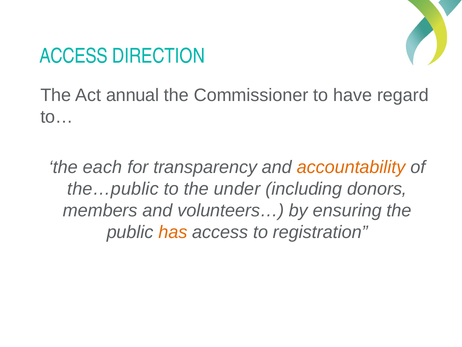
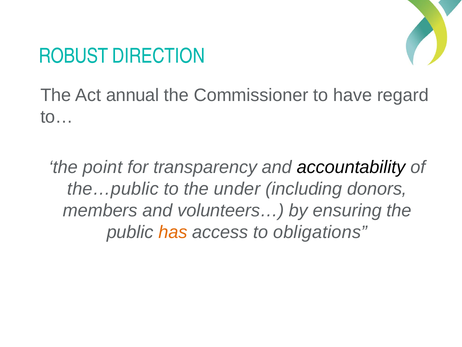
ACCESS at (74, 56): ACCESS -> ROBUST
each: each -> point
accountability colour: orange -> black
registration: registration -> obligations
